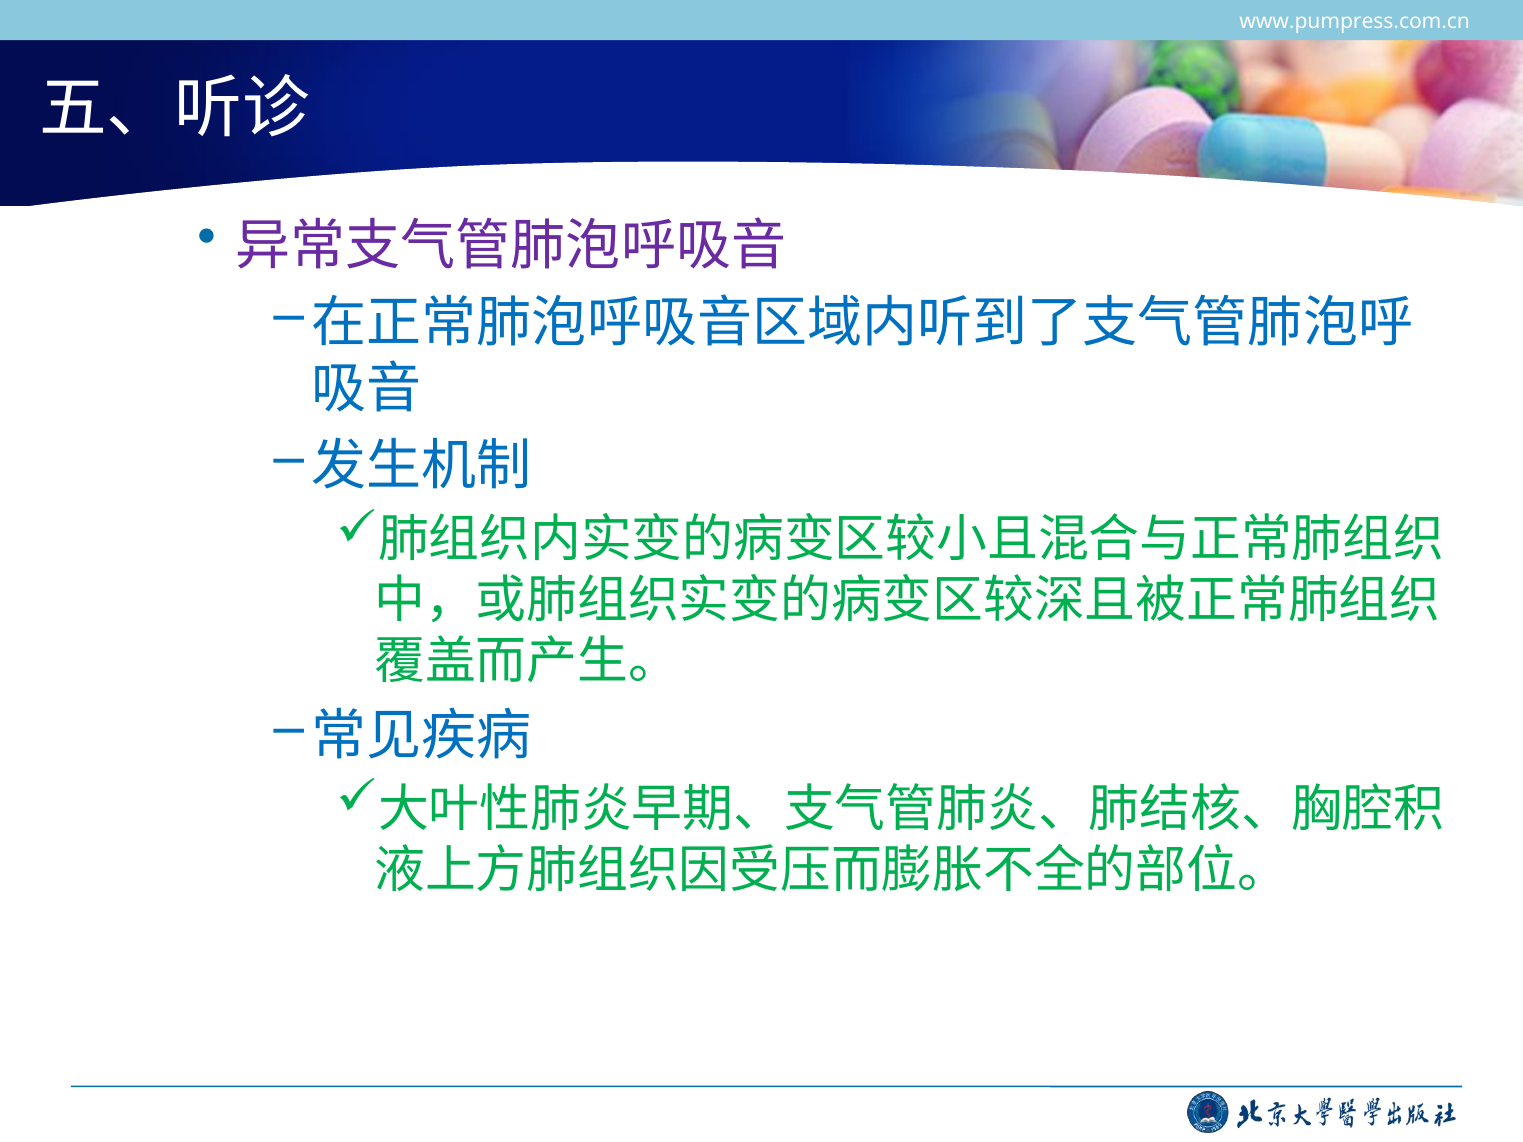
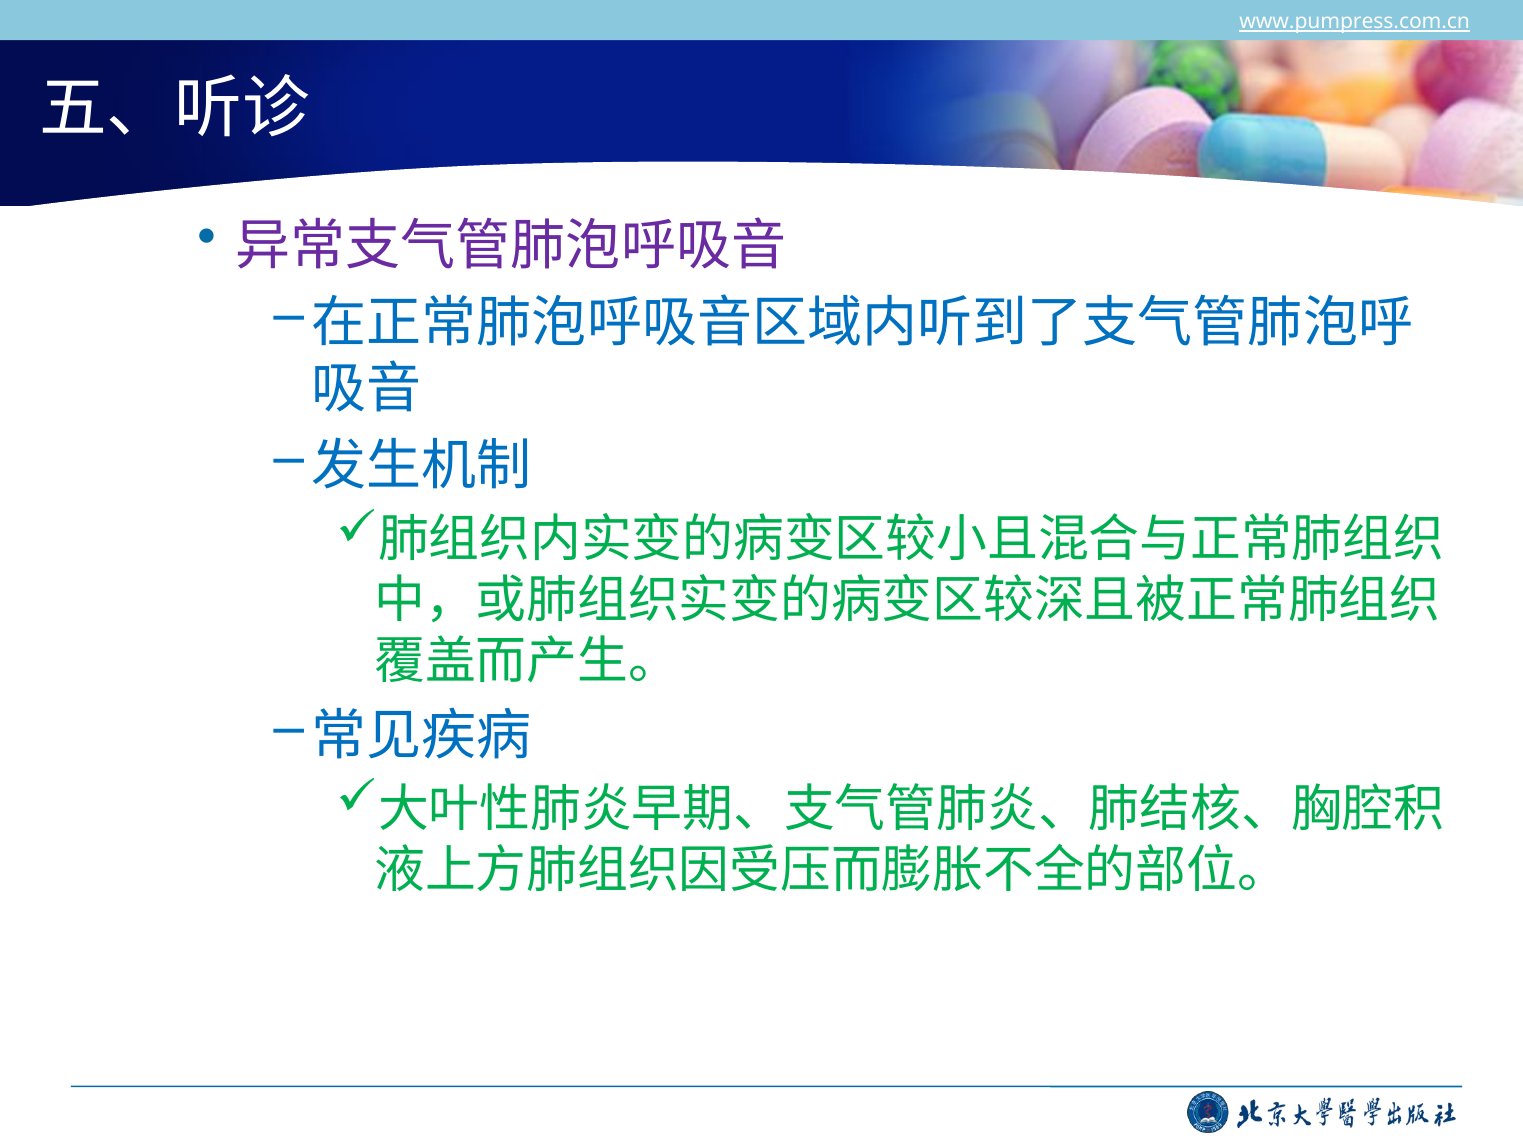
www.pumpress.com.cn underline: none -> present
